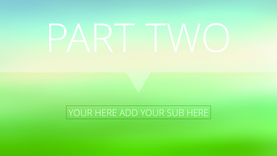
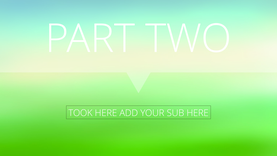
YOUR at (80, 113): YOUR -> TOOK
